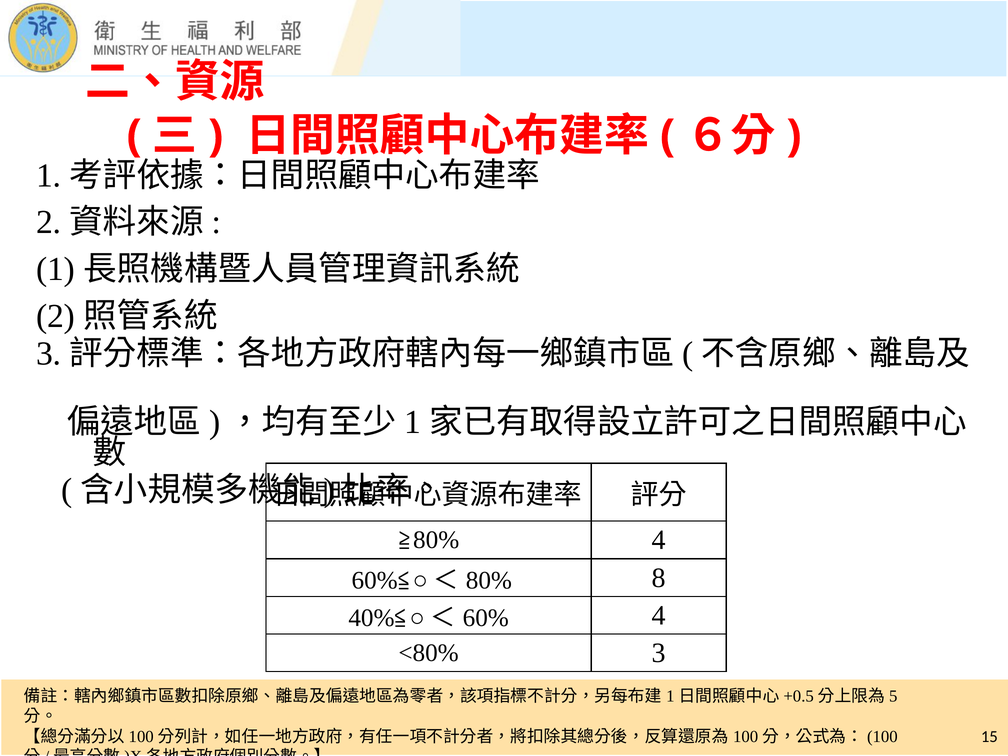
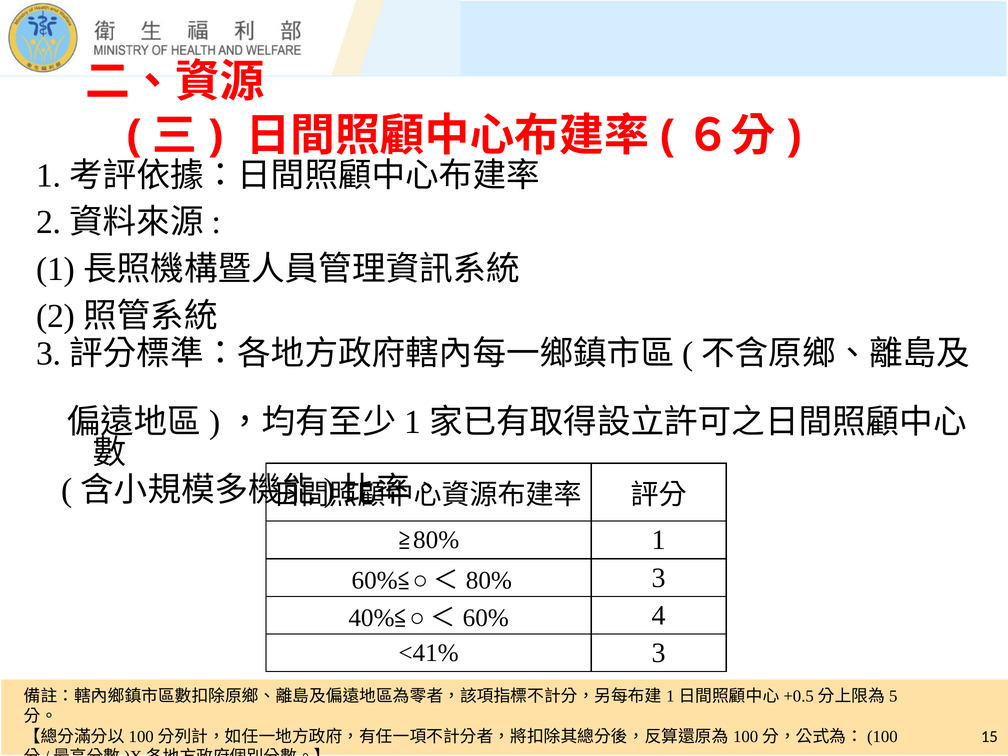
≧80% 4: 4 -> 1
8 at (659, 578): 8 -> 3
<80%: <80% -> <41%
